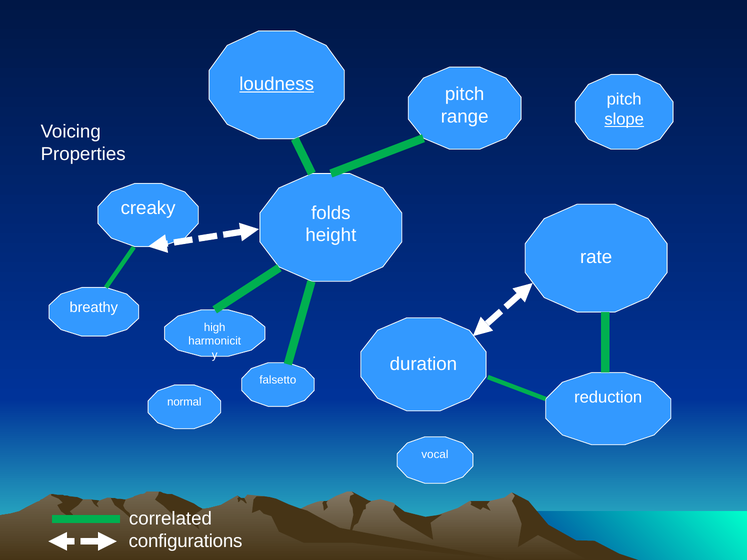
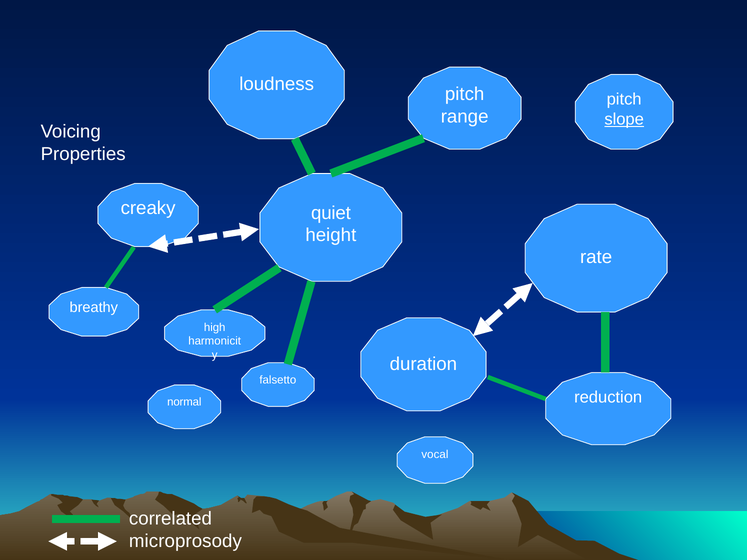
loudness underline: present -> none
folds: folds -> quiet
configurations: configurations -> microprosody
